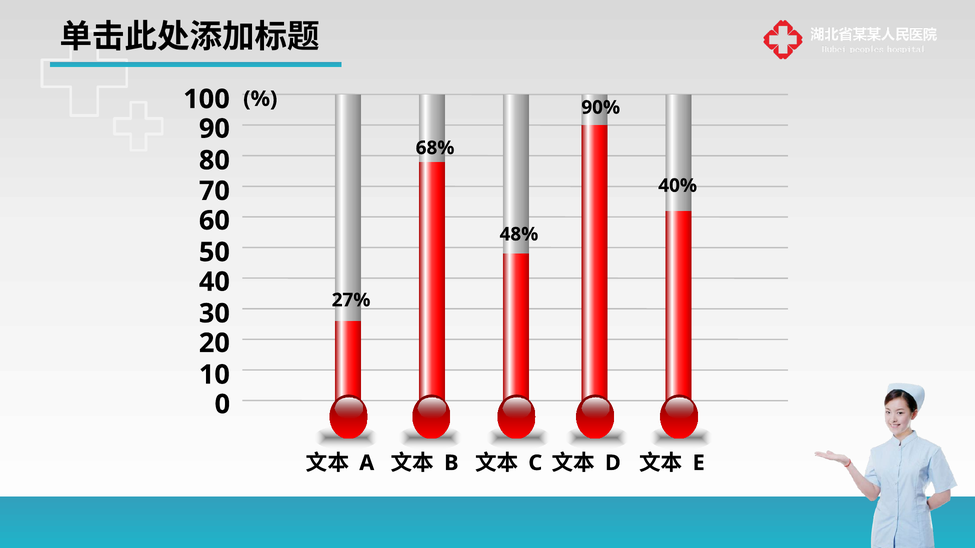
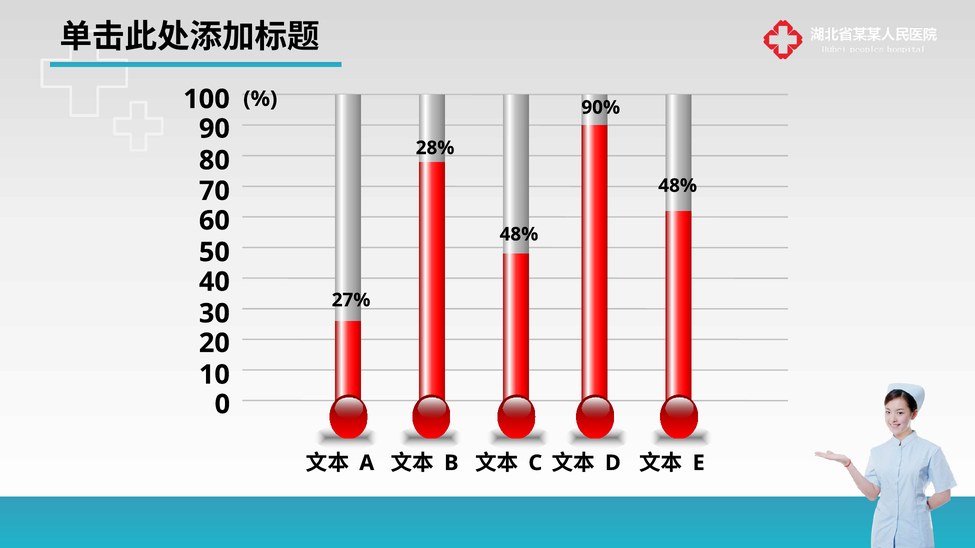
68%: 68% -> 28%
40% at (678, 186): 40% -> 48%
